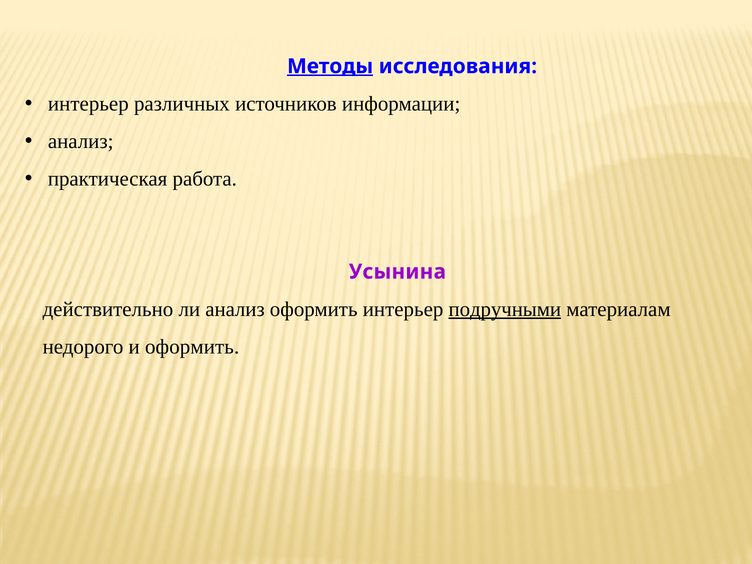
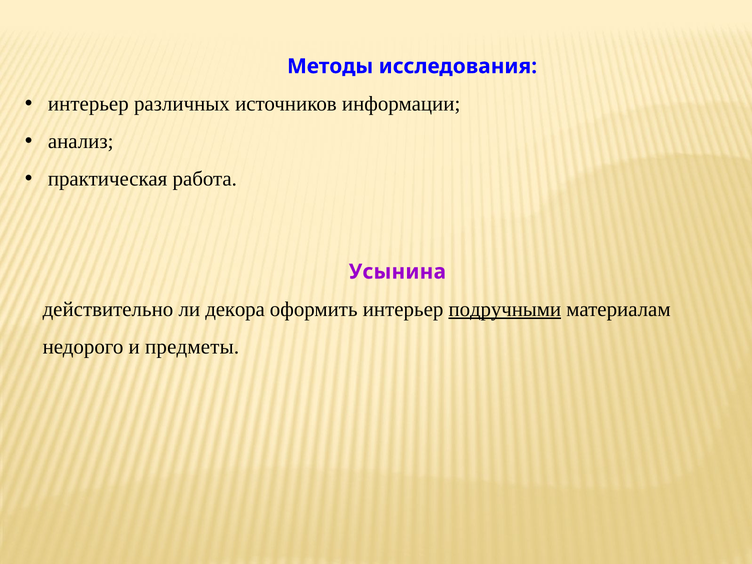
Методы underline: present -> none
ли анализ: анализ -> декора
и оформить: оформить -> предметы
